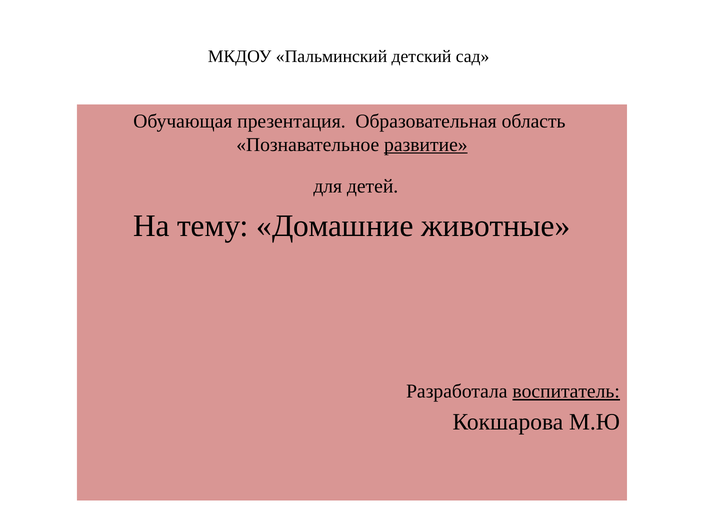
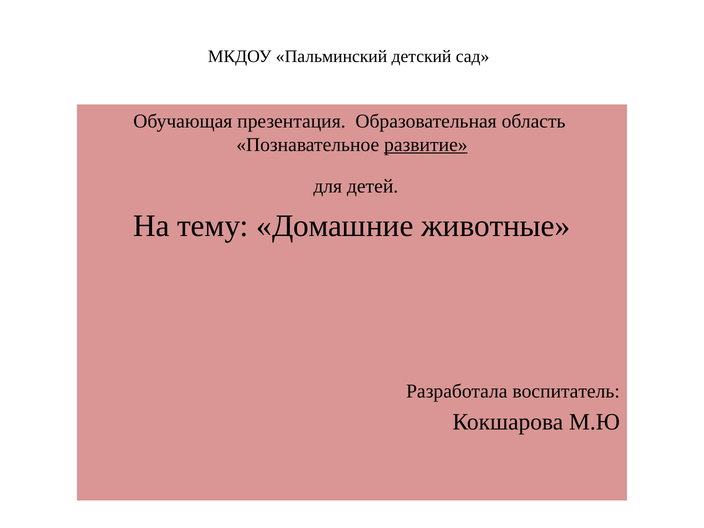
воспитатель underline: present -> none
